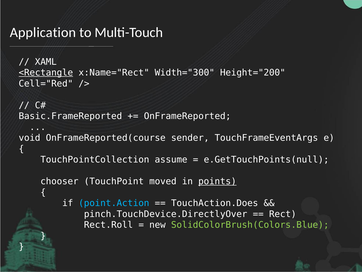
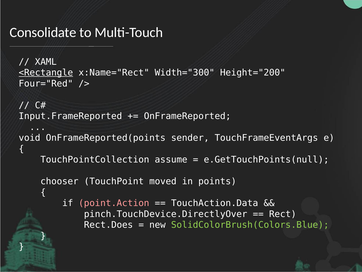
Application: Application -> Consolidate
Cell="Red: Cell="Red -> Four="Red
Basic.FrameReported: Basic.FrameReported -> Input.FrameReported
OnFrameReported(course: OnFrameReported(course -> OnFrameReported(points
points underline: present -> none
point.Action colour: light blue -> pink
TouchAction.Does: TouchAction.Does -> TouchAction.Data
Rect.Roll: Rect.Roll -> Rect.Does
